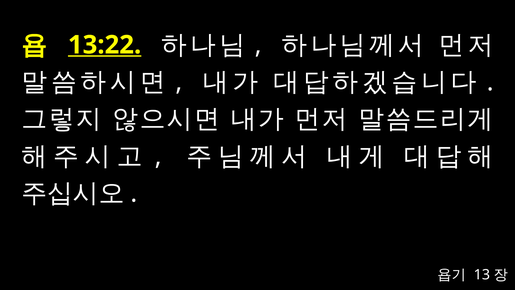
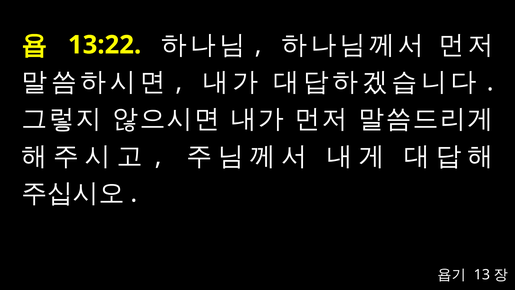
13:22 underline: present -> none
